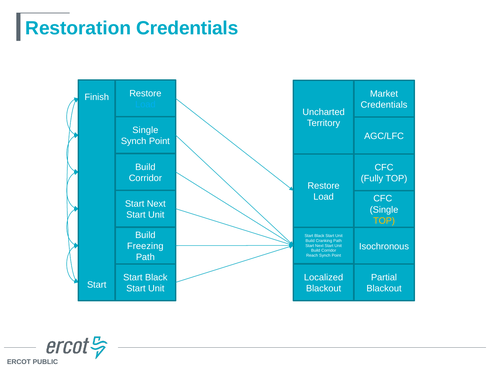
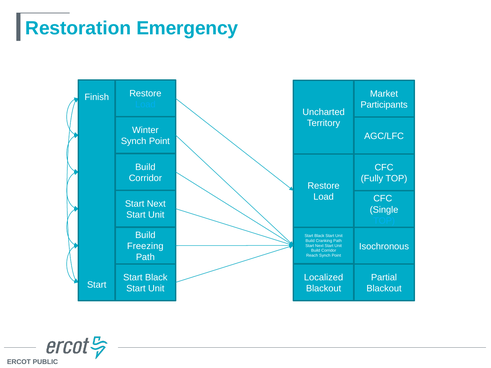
Restoration Credentials: Credentials -> Emergency
Credentials at (384, 105): Credentials -> Participants
Single at (145, 130): Single -> Winter
TOP at (384, 221) colour: yellow -> light blue
